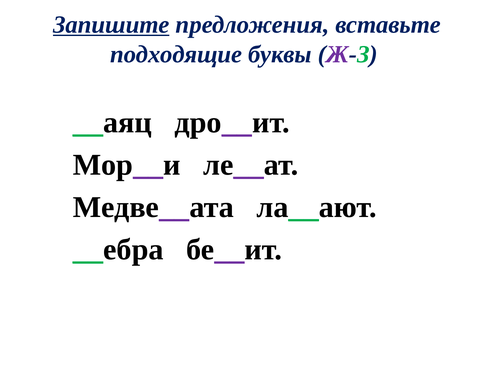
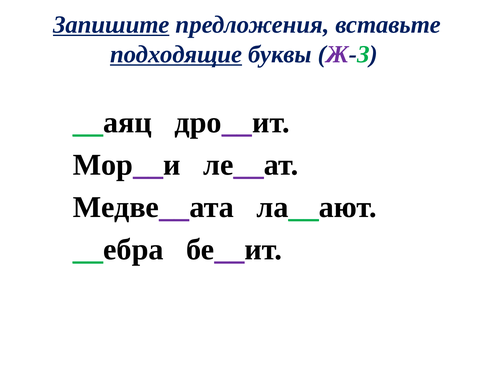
подходящие underline: none -> present
